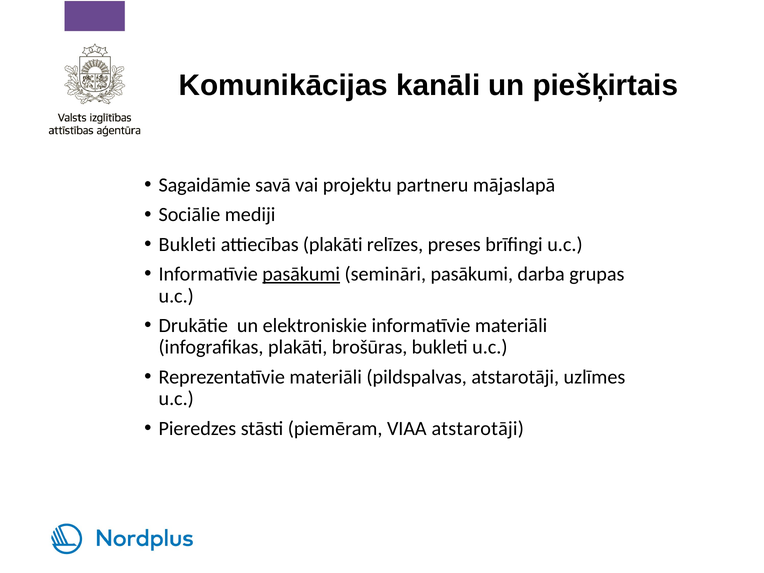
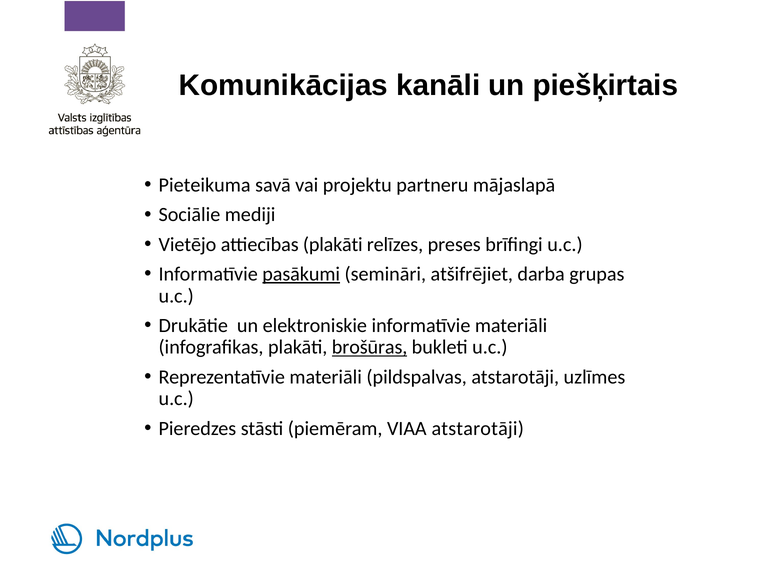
Sagaidāmie: Sagaidāmie -> Pieteikuma
Bukleti at (187, 244): Bukleti -> Vietējo
semināri pasākumi: pasākumi -> atšifrējiet
brošūras underline: none -> present
